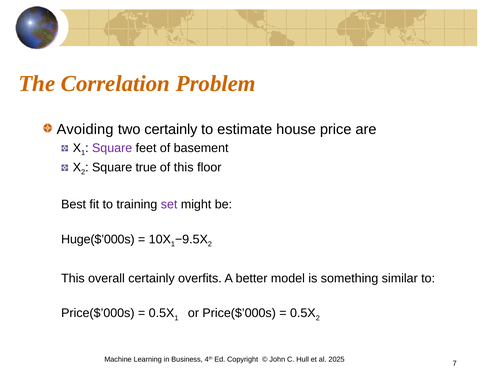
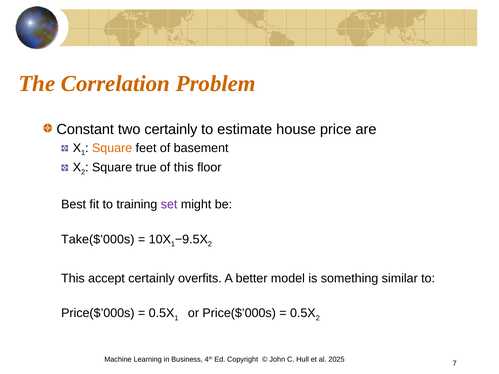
Avoiding: Avoiding -> Constant
Square at (112, 148) colour: purple -> orange
Huge($’000s: Huge($’000s -> Take($’000s
overall: overall -> accept
